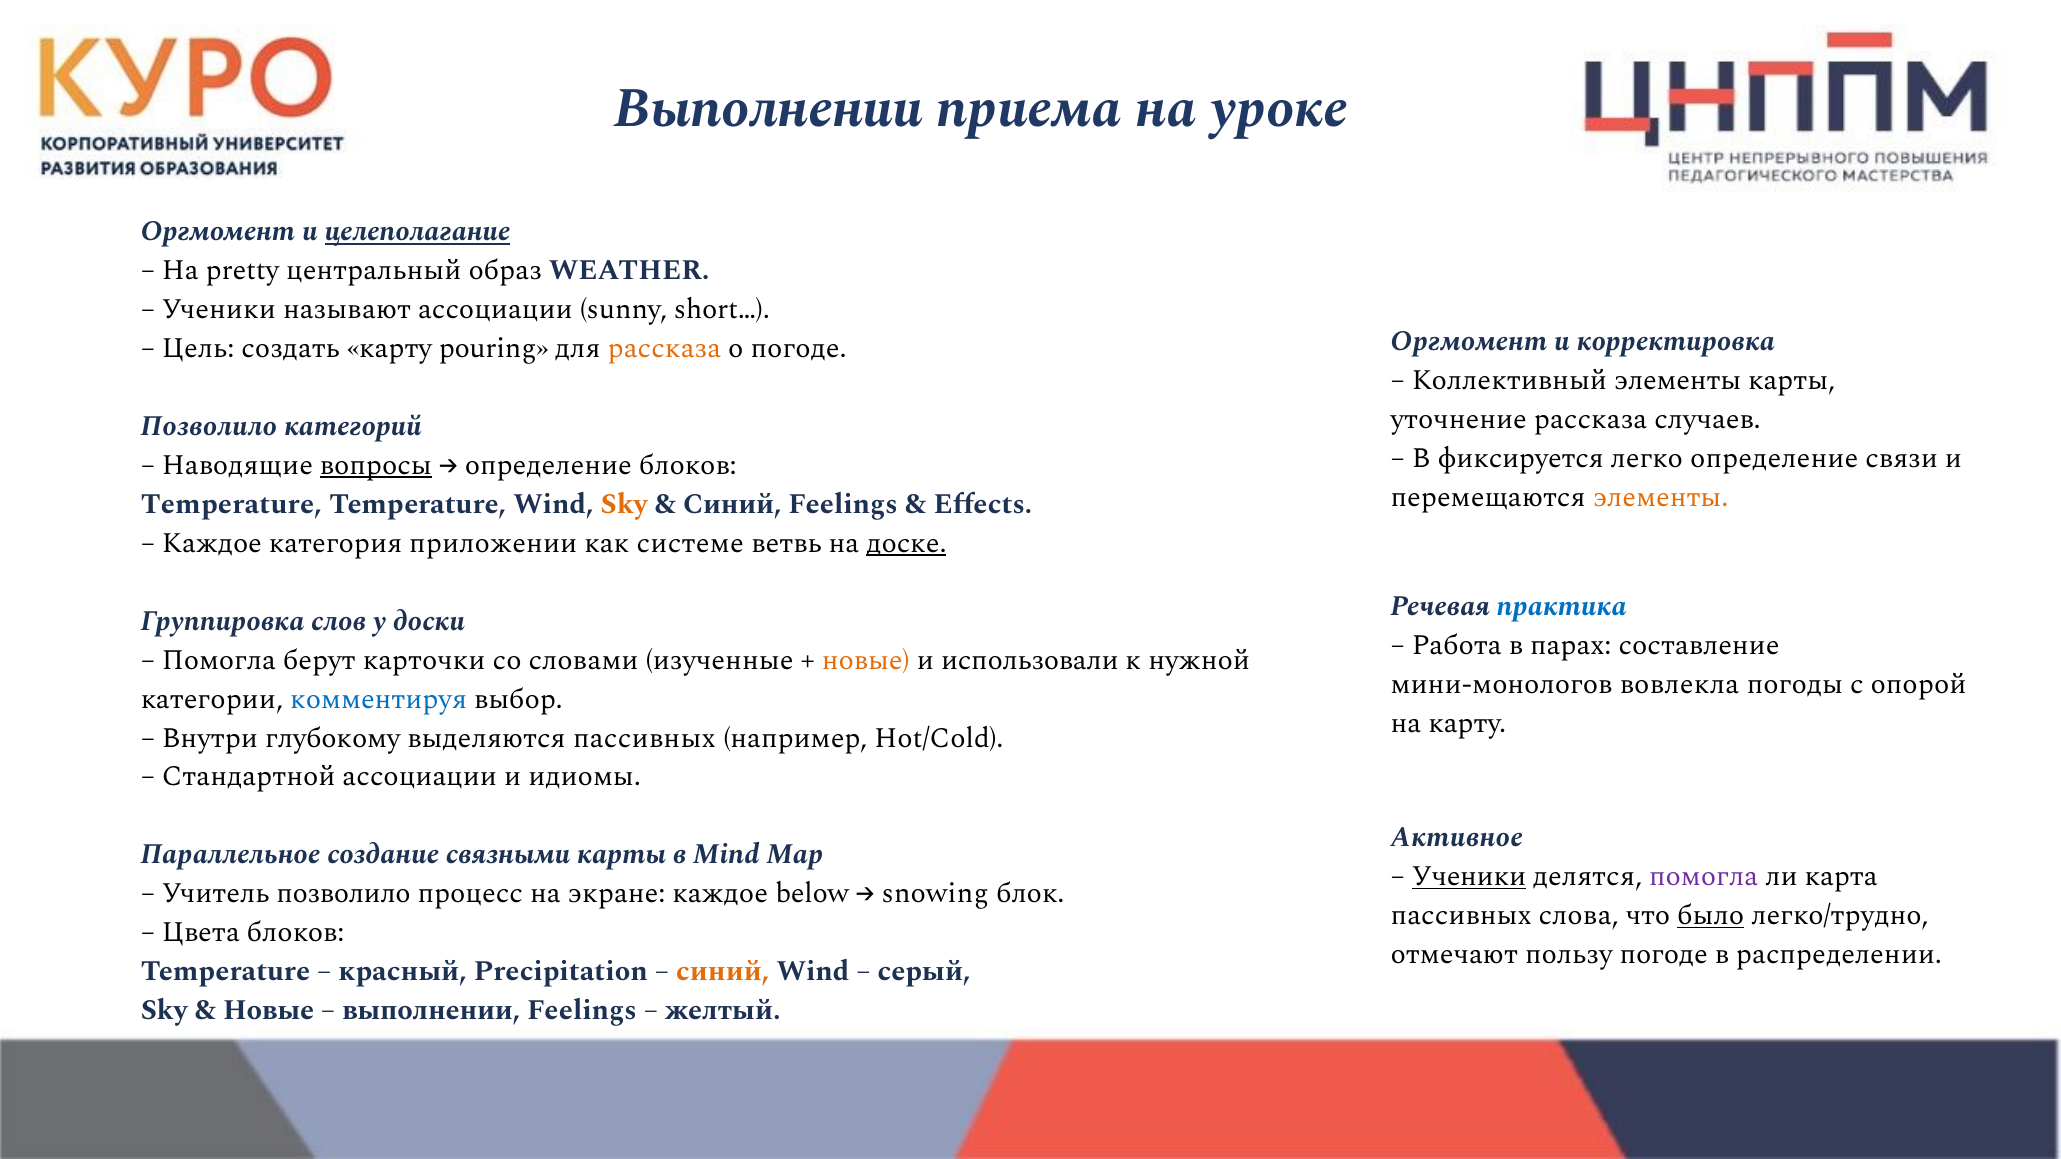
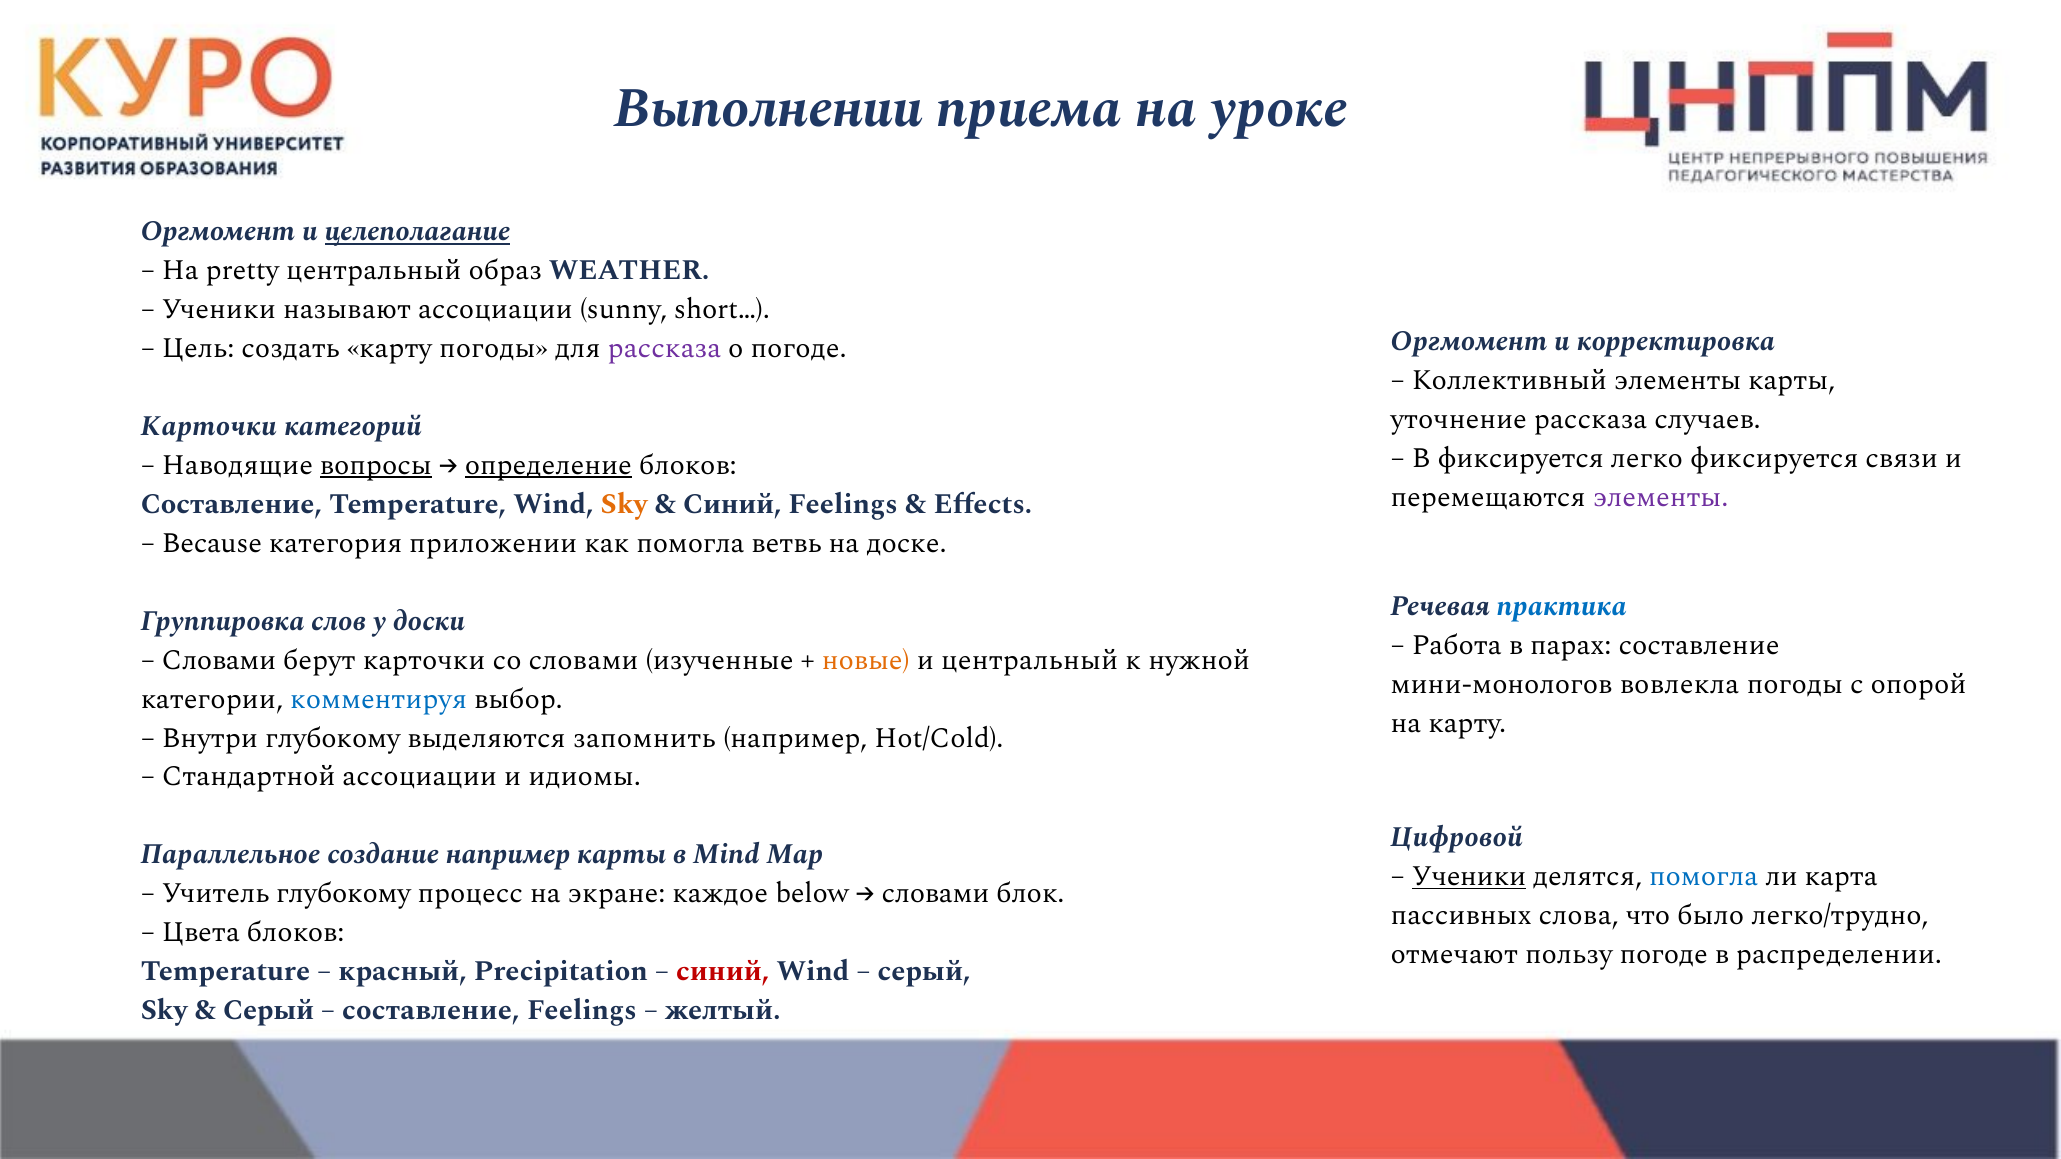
карту pouring: pouring -> погоды
рассказа at (664, 348) colour: orange -> purple
Позволило at (209, 426): Позволило -> Карточки
легко определение: определение -> фиксируется
определение at (548, 465) underline: none -> present
элементы at (1661, 497) colour: orange -> purple
Temperature at (231, 504): Temperature -> Составление
Каждое at (212, 543): Каждое -> Because
как системе: системе -> помогла
доске underline: present -> none
Помогла at (219, 660): Помогла -> Словами
и использовали: использовали -> центральный
выделяются пассивных: пассивных -> запомнить
Активное: Активное -> Цифровой
создание связными: связными -> например
помогла at (1704, 876) colour: purple -> blue
Учитель позволило: позволило -> глубокому
snowing at (935, 894): snowing -> словами
было underline: present -> none
синий at (723, 972) colour: orange -> red
Новые at (269, 1011): Новые -> Серый
выполнении at (431, 1011): выполнении -> составление
